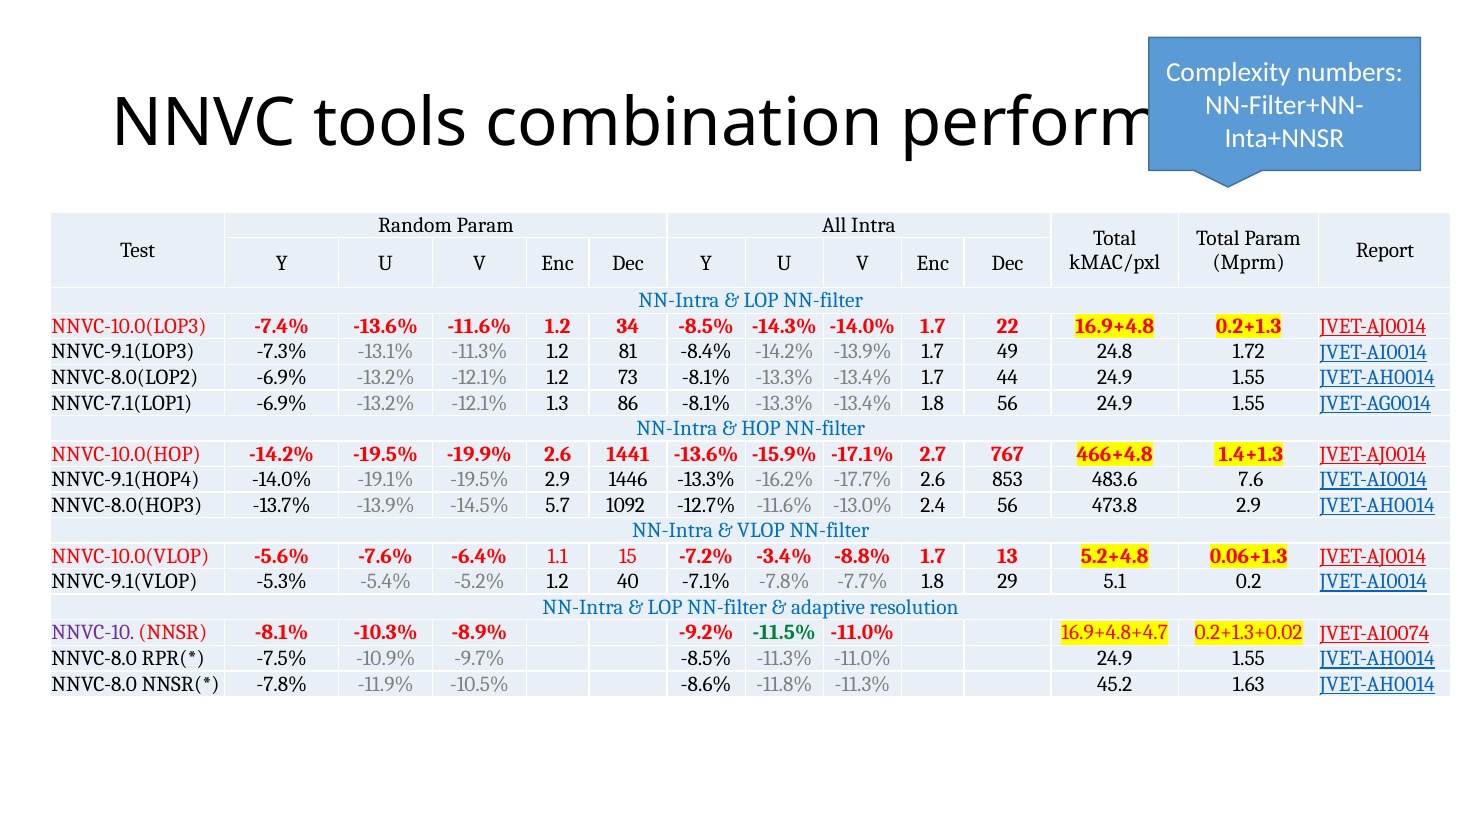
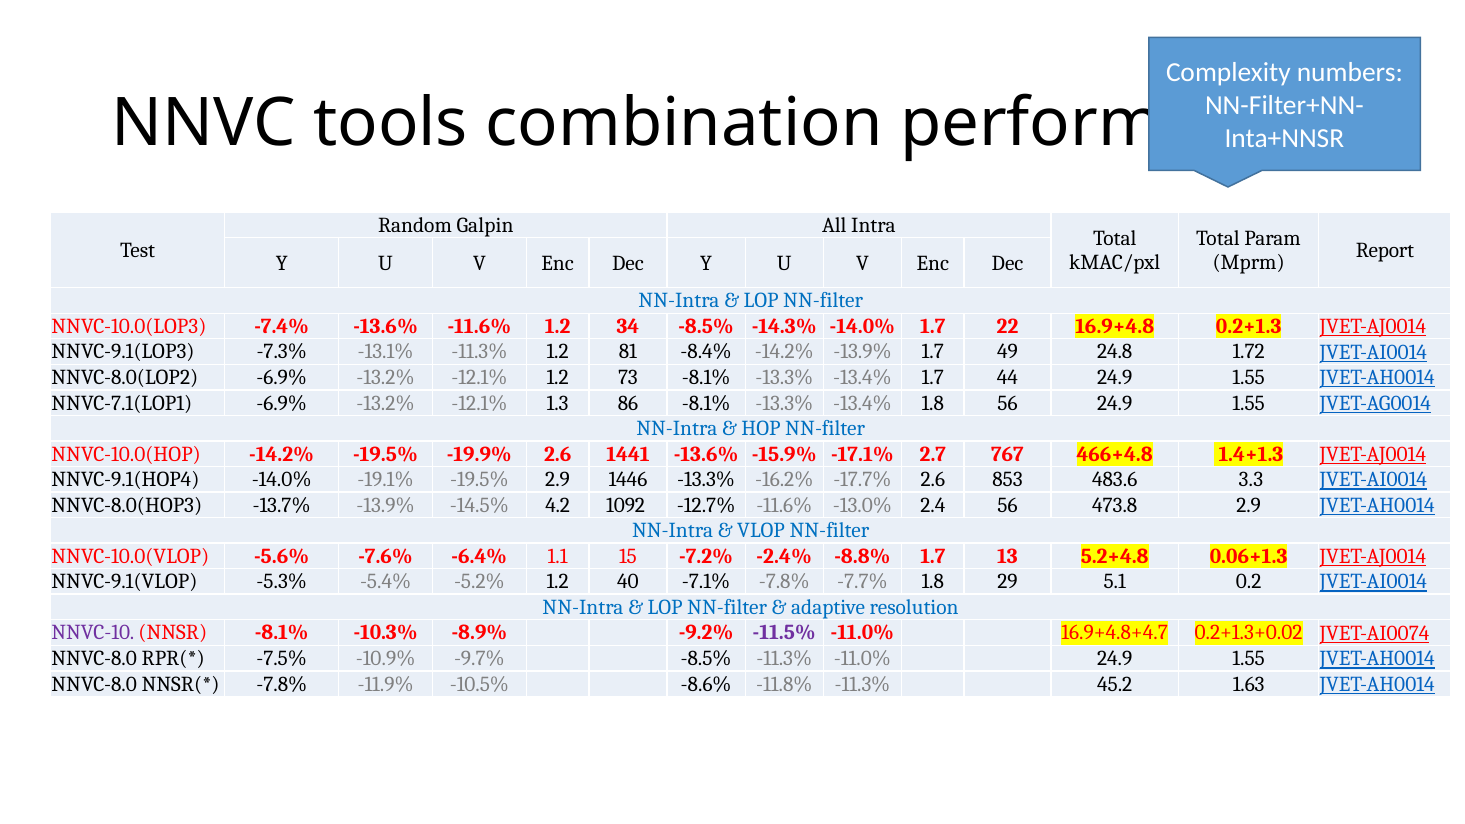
Random Param: Param -> Galpin
7.6: 7.6 -> 3.3
5.7: 5.7 -> 4.2
-3.4%: -3.4% -> -2.4%
-11.5% colour: green -> purple
